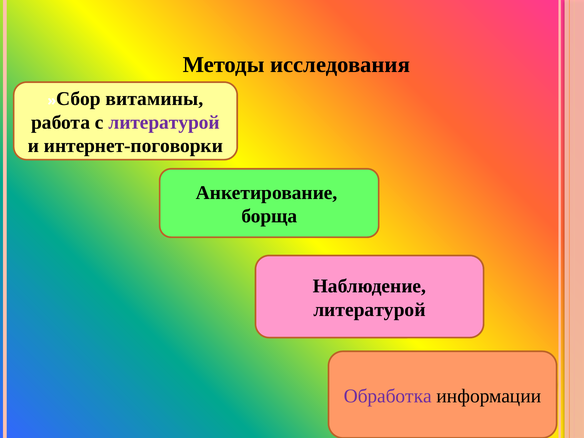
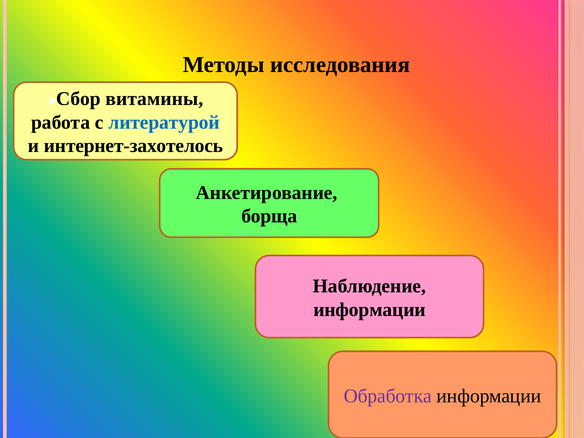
литературой at (164, 122) colour: purple -> blue
интернет-поговорки: интернет-поговорки -> интернет-захотелось
литературой at (369, 310): литературой -> информации
